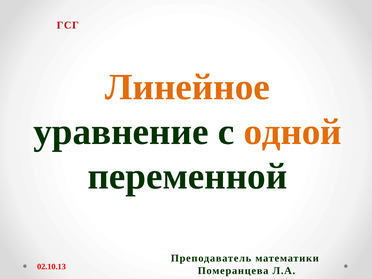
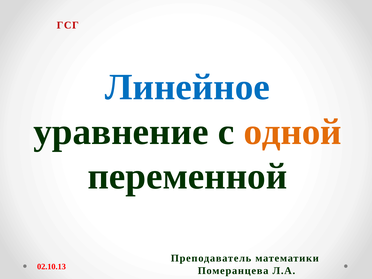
Линейное colour: orange -> blue
